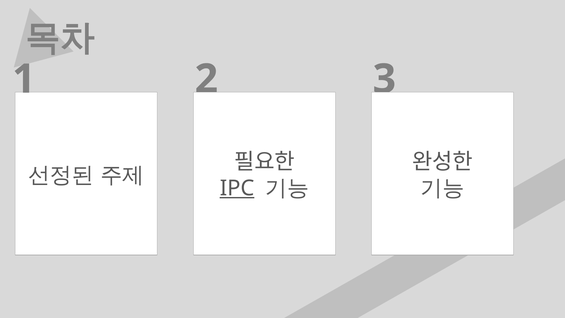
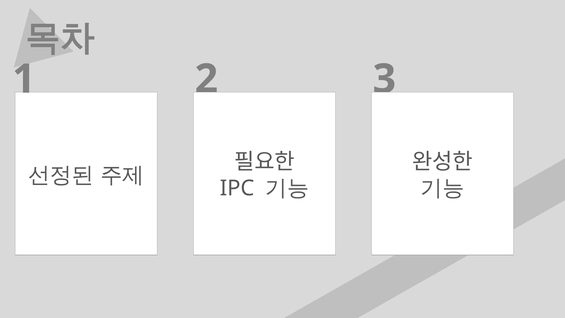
IPC underline: present -> none
